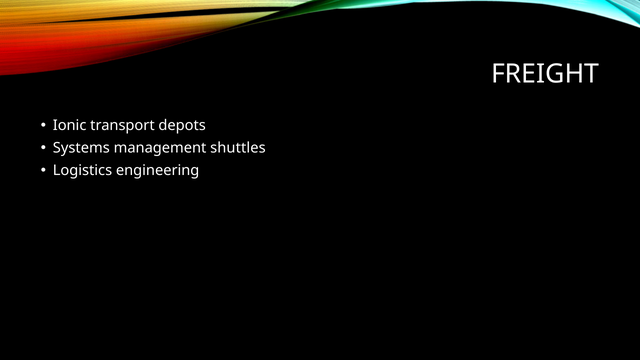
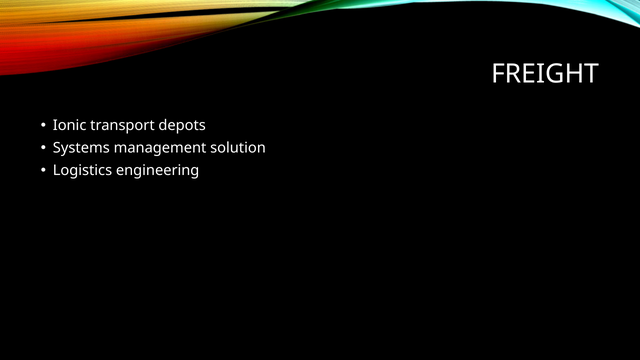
shuttles: shuttles -> solution
